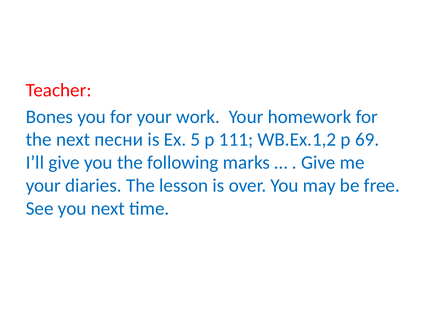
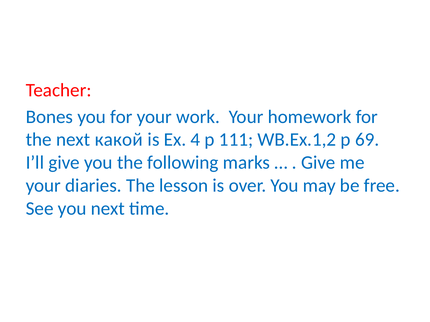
песни: песни -> какой
5: 5 -> 4
